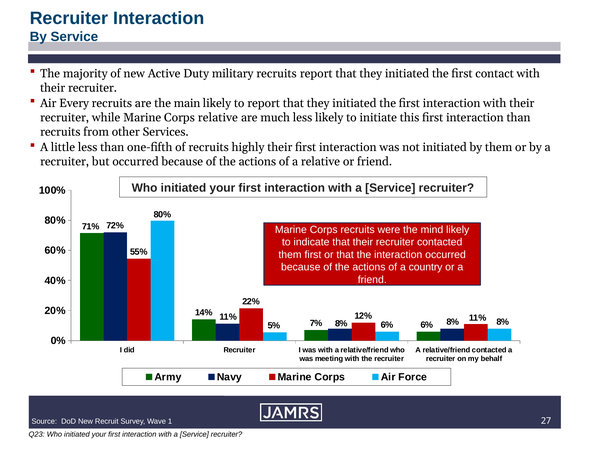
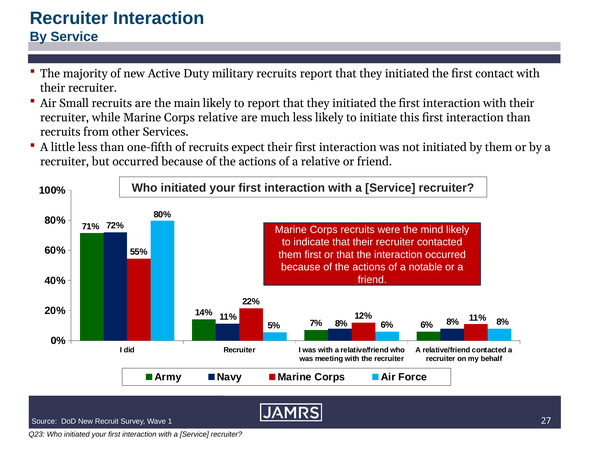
Every: Every -> Small
highly: highly -> expect
country: country -> notable
